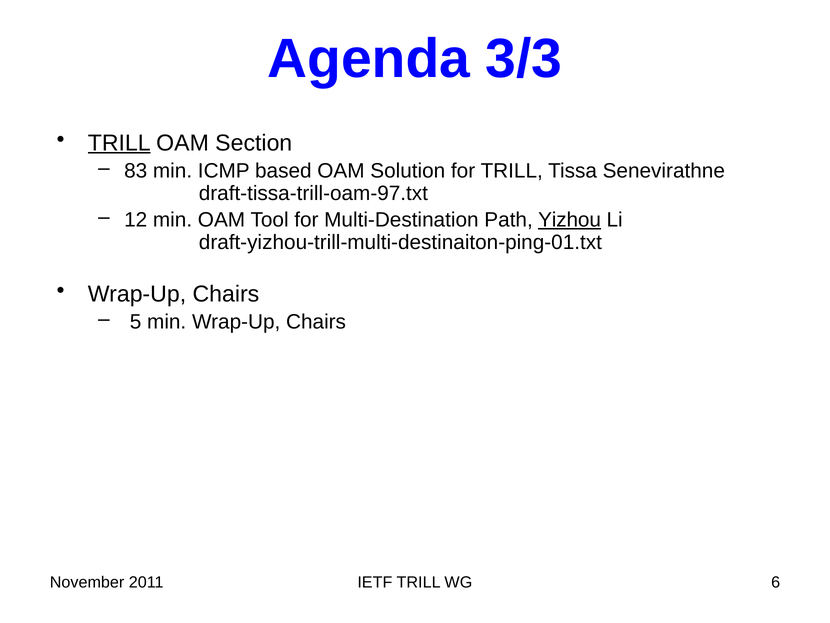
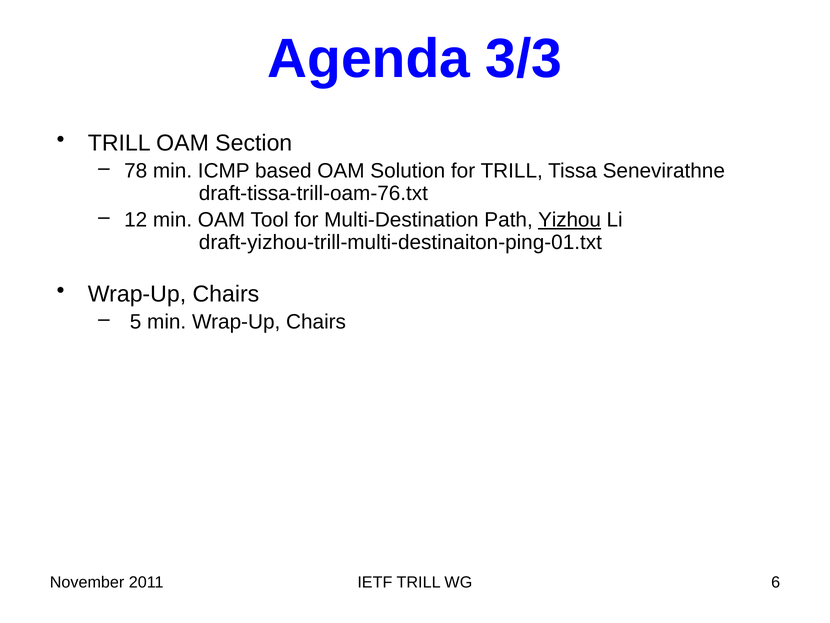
TRILL at (119, 143) underline: present -> none
83: 83 -> 78
draft-tissa-trill-oam-97.txt: draft-tissa-trill-oam-97.txt -> draft-tissa-trill-oam-76.txt
